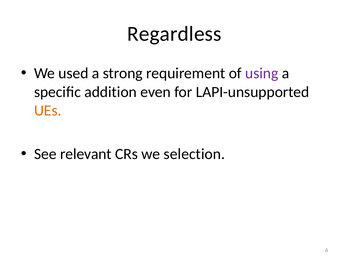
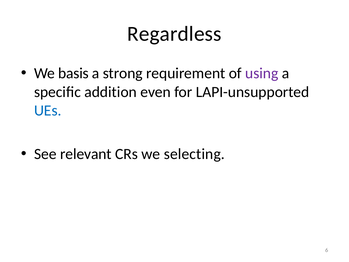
used: used -> basis
UEs colour: orange -> blue
selection: selection -> selecting
